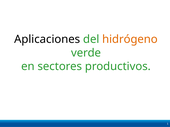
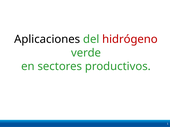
hidrógeno colour: orange -> red
